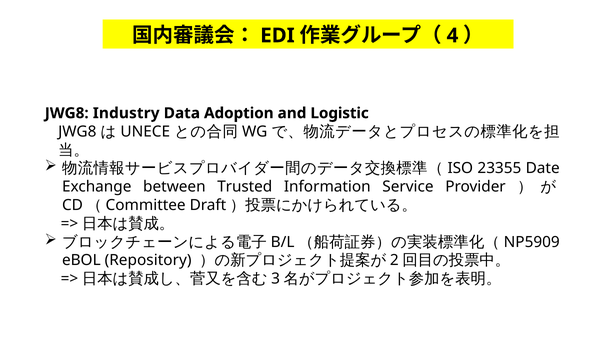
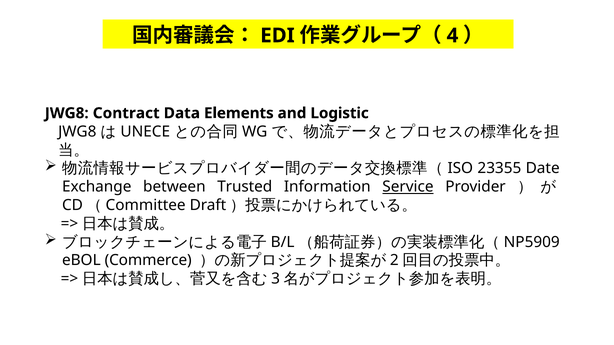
Industry: Industry -> Contract
Adoption: Adoption -> Elements
Service underline: none -> present
Repository: Repository -> Commerce
